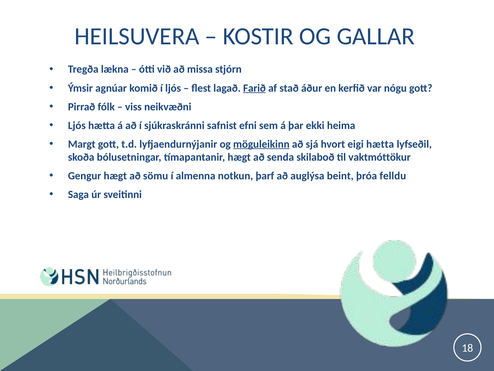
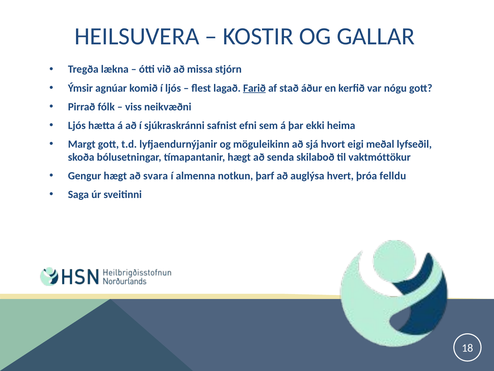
möguleikinn underline: present -> none
eigi hætta: hætta -> meðal
sömu: sömu -> svara
beint: beint -> hvert
